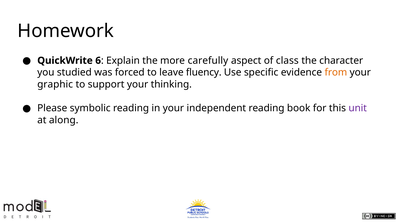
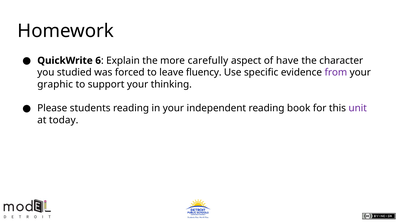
class: class -> have
from colour: orange -> purple
symbolic: symbolic -> students
along: along -> today
